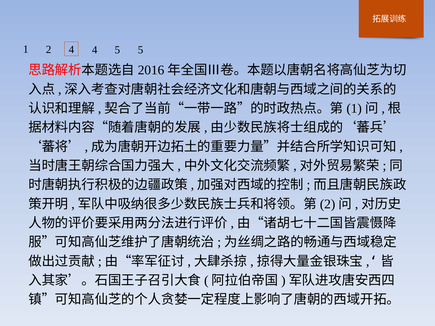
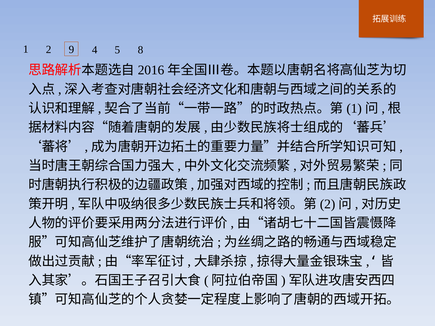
2 4: 4 -> 9
5 5: 5 -> 8
